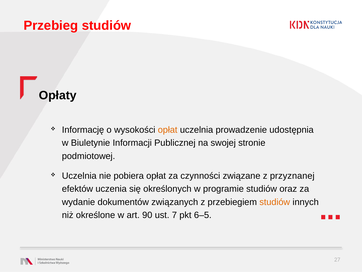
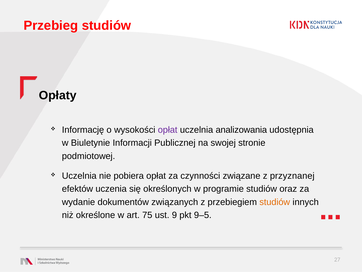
opłat at (168, 130) colour: orange -> purple
prowadzenie: prowadzenie -> analizowania
90: 90 -> 75
7: 7 -> 9
6–5: 6–5 -> 9–5
